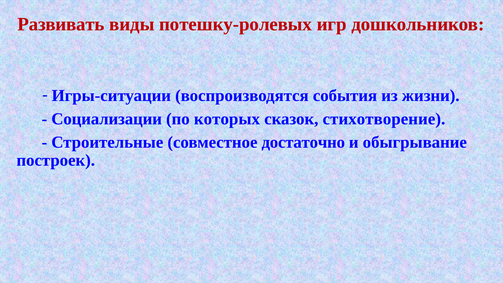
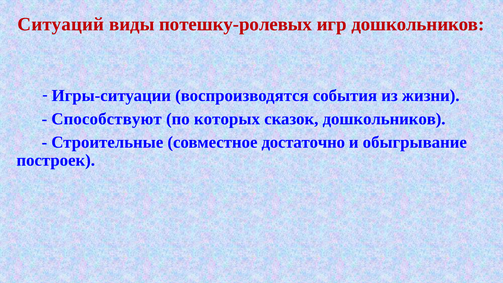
Развивать: Развивать -> Ситуаций
Социализации: Социализации -> Способствуют
сказок стихотворение: стихотворение -> дошкольников
